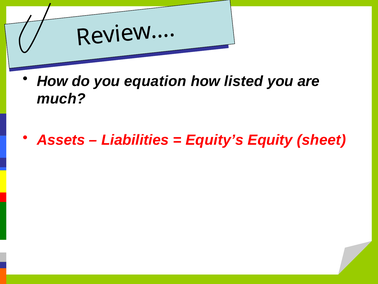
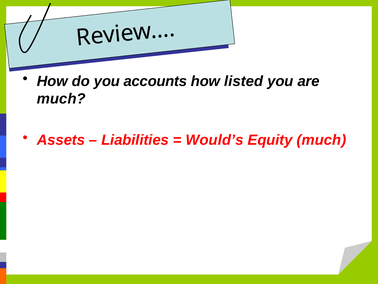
equation: equation -> accounts
Equity’s: Equity’s -> Would’s
Equity sheet: sheet -> much
